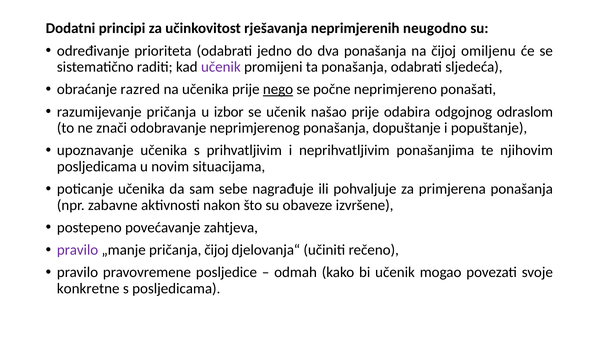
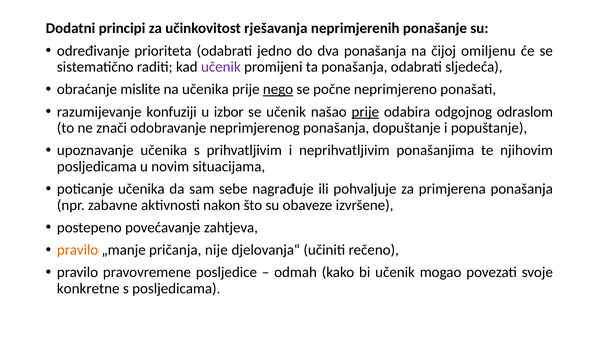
neugodno: neugodno -> ponašanje
razred: razred -> mislite
razumijevanje pričanja: pričanja -> konfuziji
prije at (365, 112) underline: none -> present
pravilo at (78, 250) colour: purple -> orange
pričanja čijoj: čijoj -> nije
